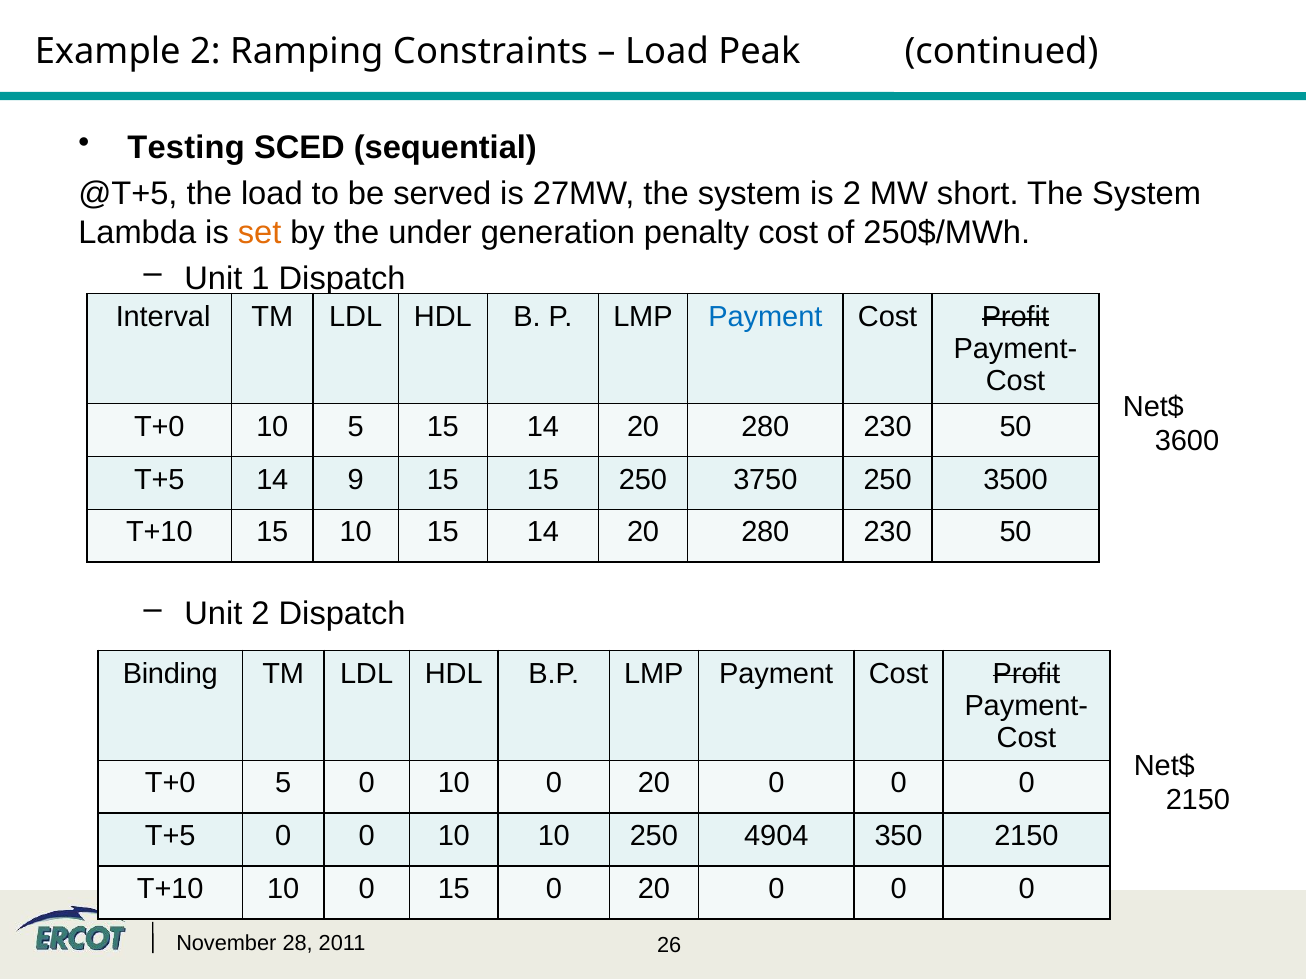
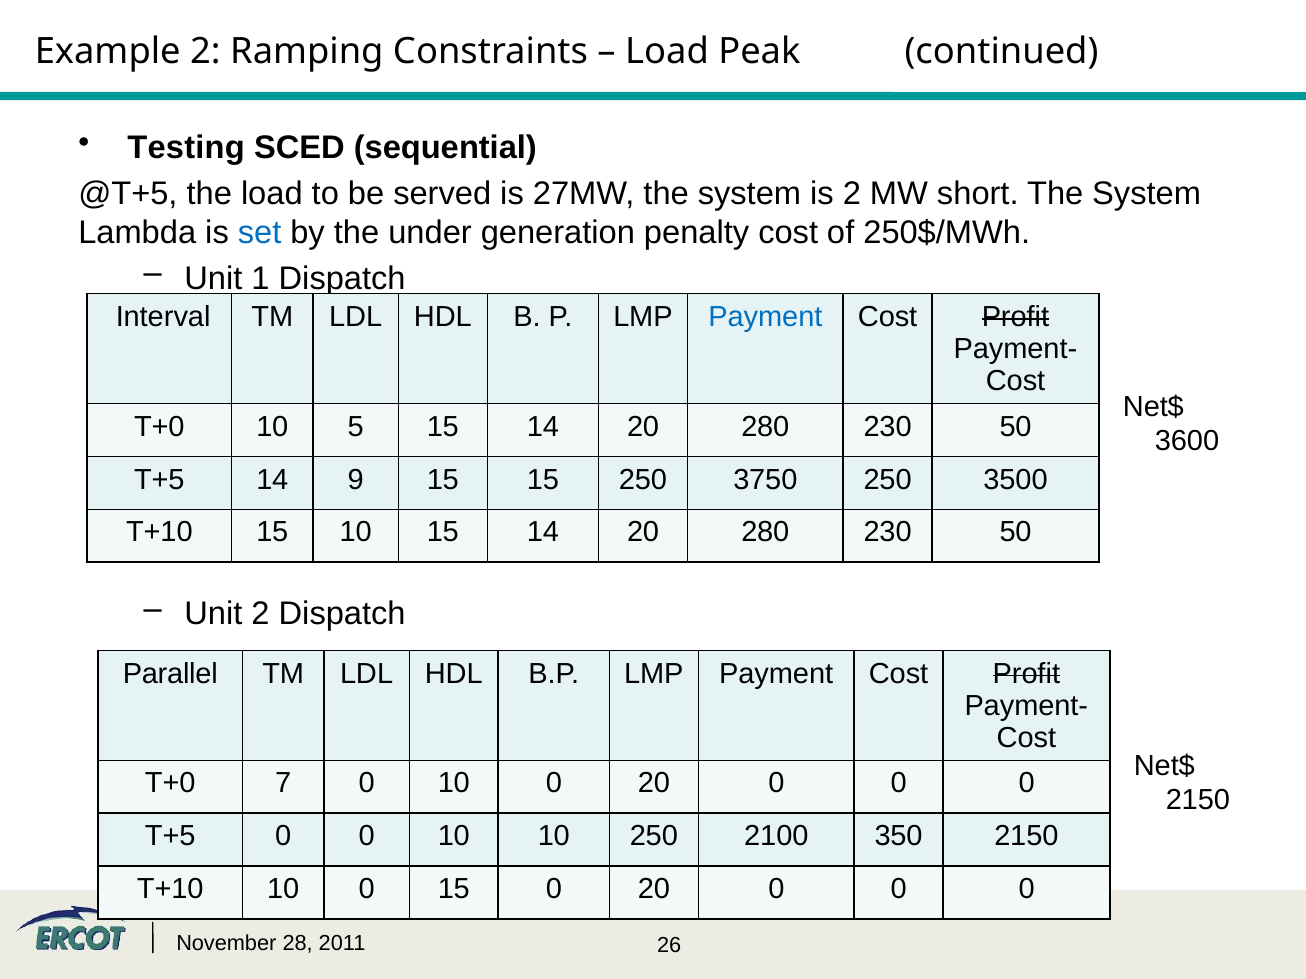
set colour: orange -> blue
Binding: Binding -> Parallel
T+0 5: 5 -> 7
4904: 4904 -> 2100
